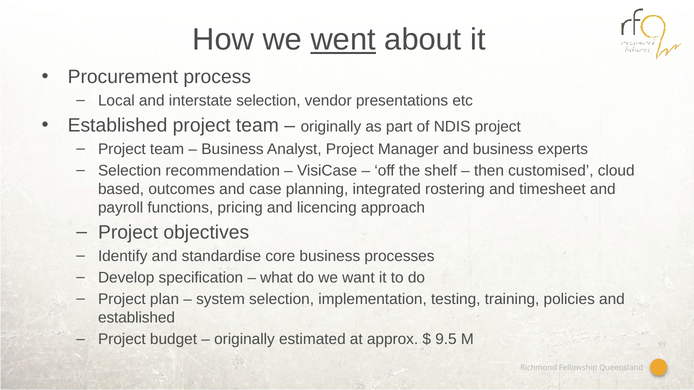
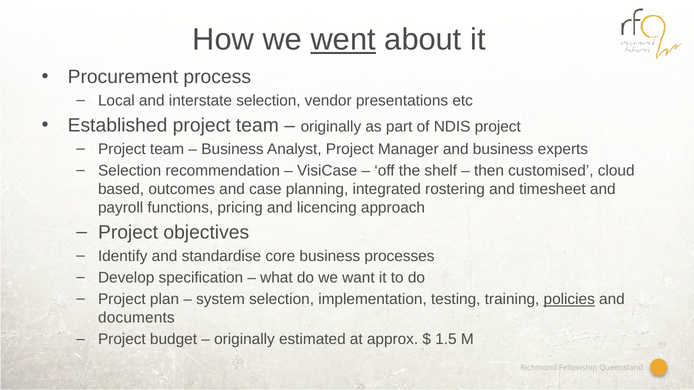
policies underline: none -> present
established at (136, 318): established -> documents
9.5: 9.5 -> 1.5
